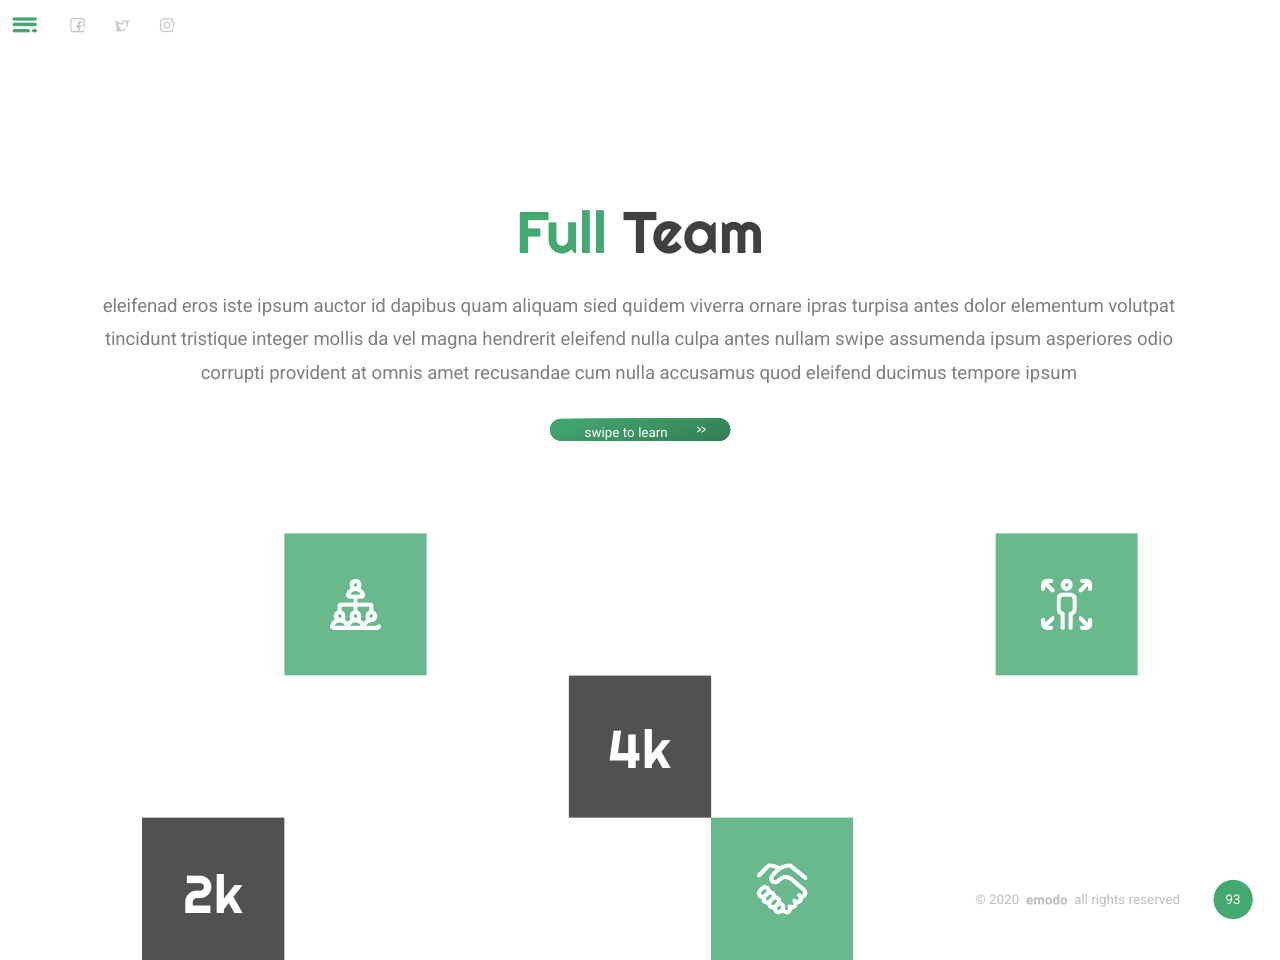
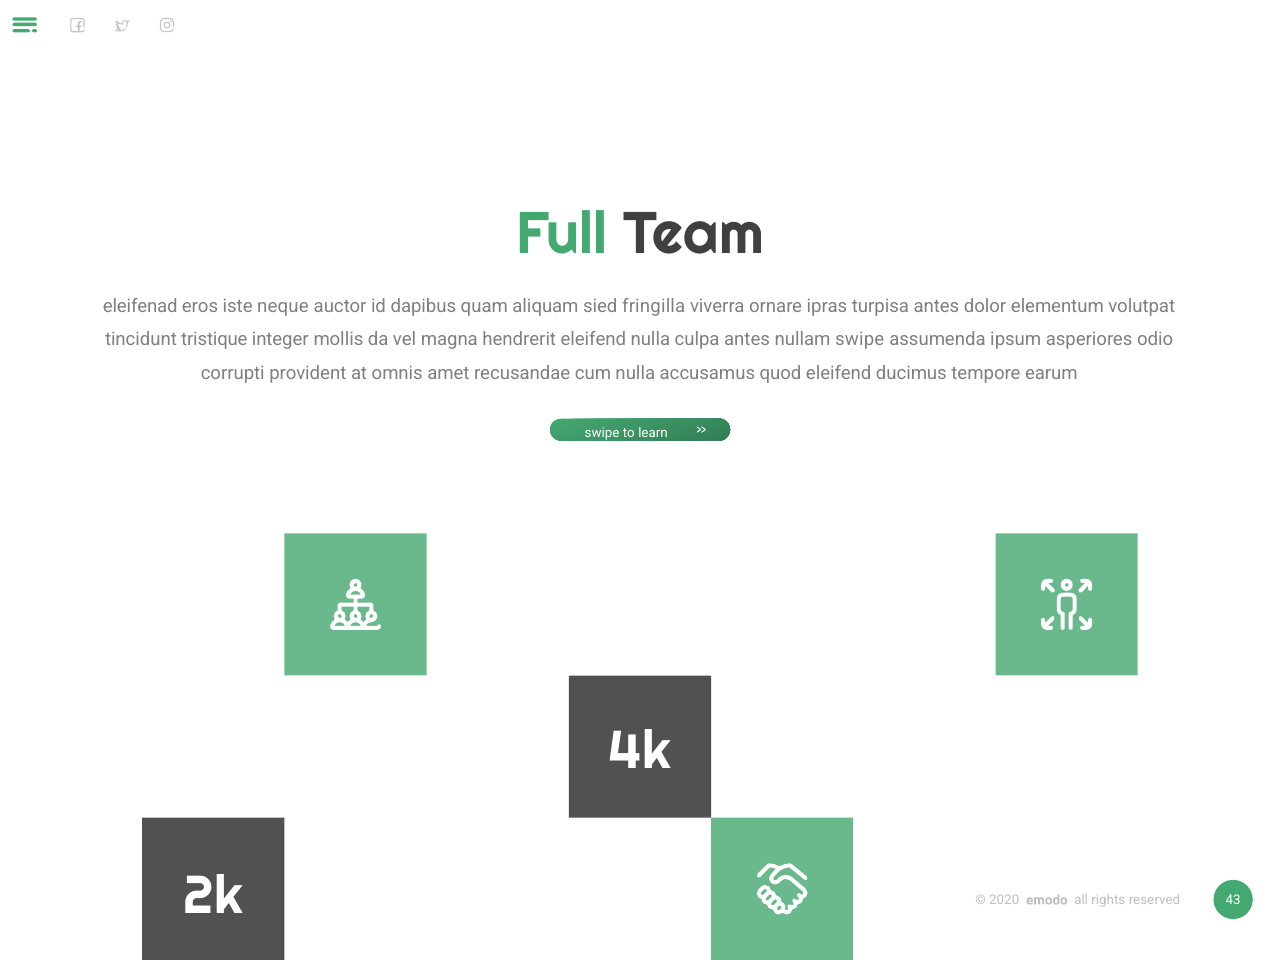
iste ipsum: ipsum -> neque
quidem: quidem -> fringilla
tempore ipsum: ipsum -> earum
93: 93 -> 43
